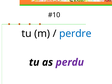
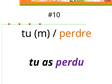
perdre colour: blue -> orange
